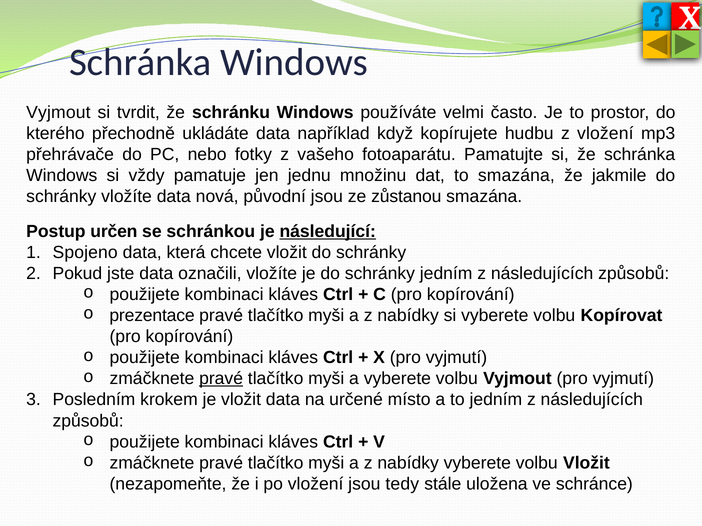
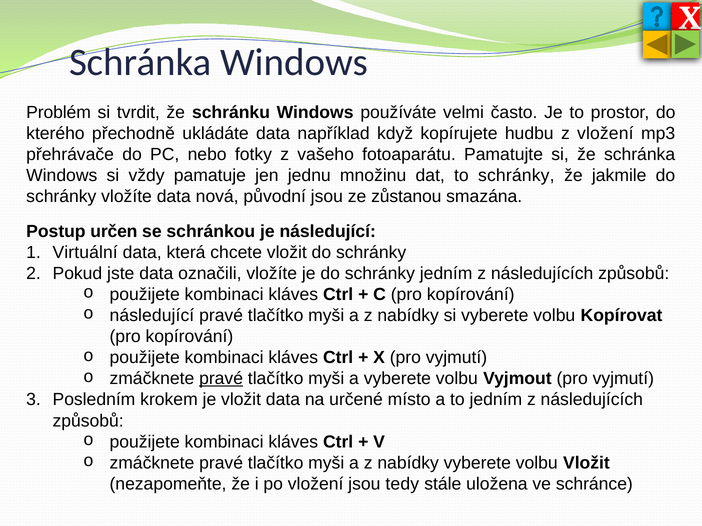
Vyjmout at (58, 113): Vyjmout -> Problém
to smazána: smazána -> schránky
následující at (328, 232) underline: present -> none
Spojeno: Spojeno -> Virtuální
prezentace at (152, 316): prezentace -> následující
